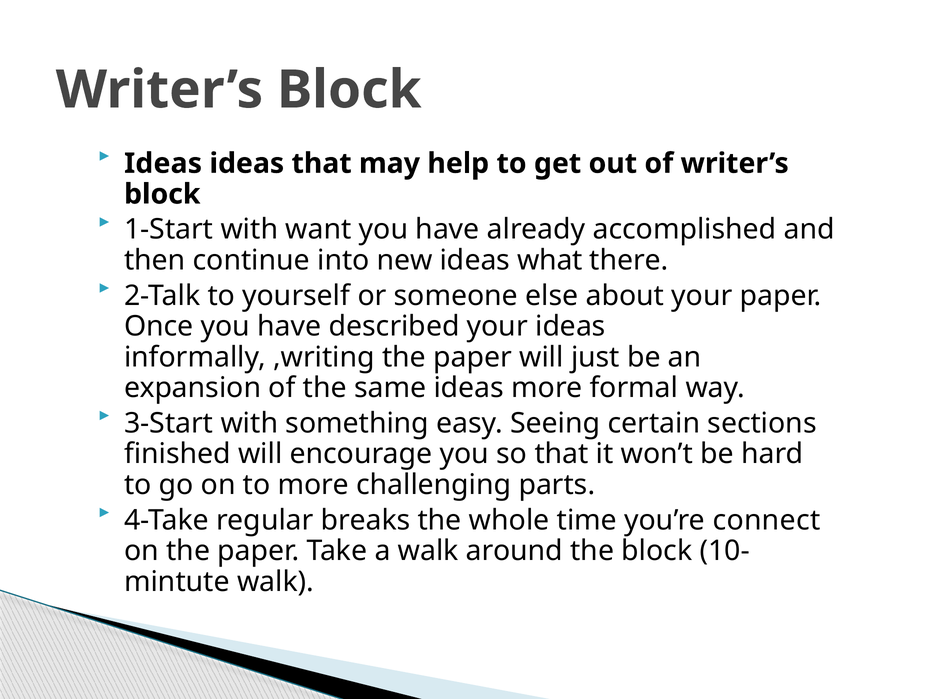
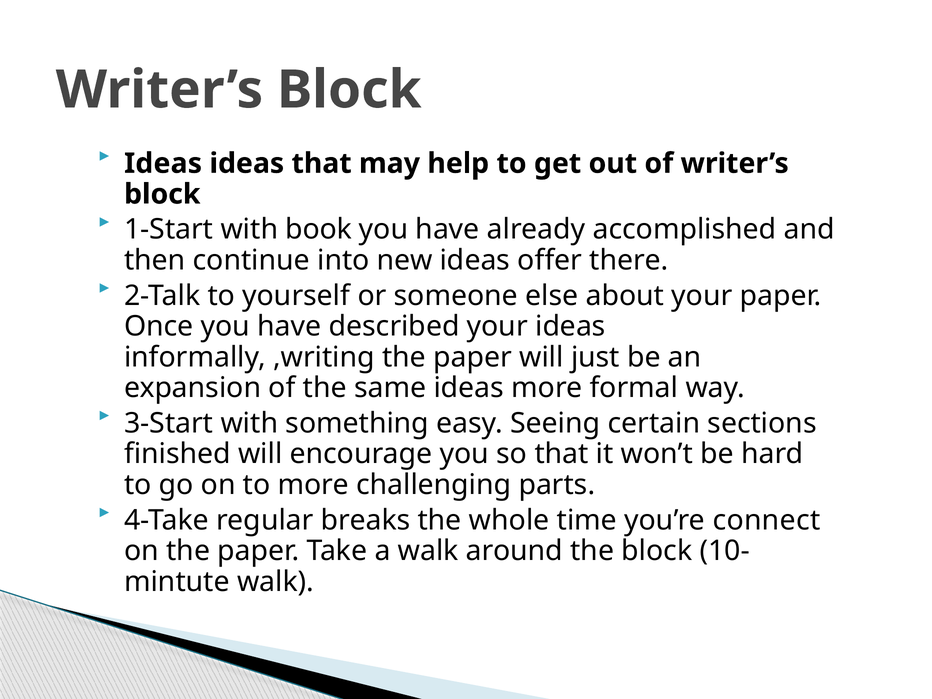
want: want -> book
what: what -> offer
